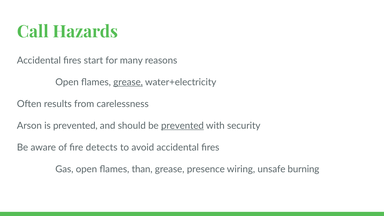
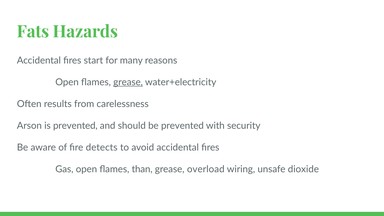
Call: Call -> Fats
prevented at (182, 126) underline: present -> none
presence: presence -> overload
burning: burning -> dioxide
